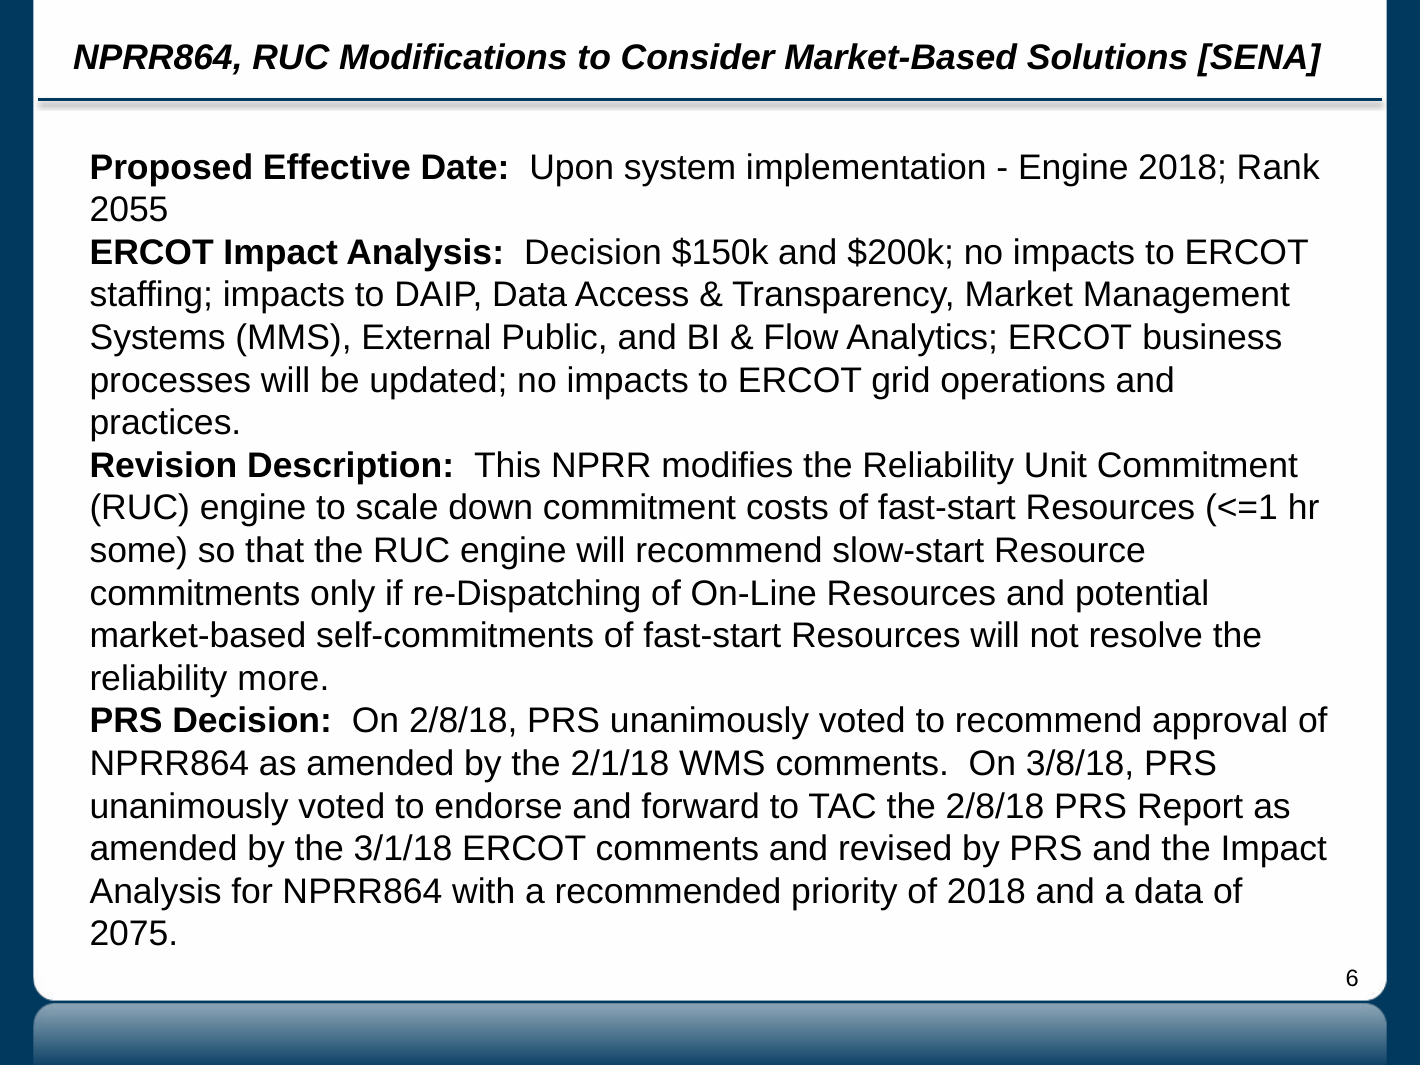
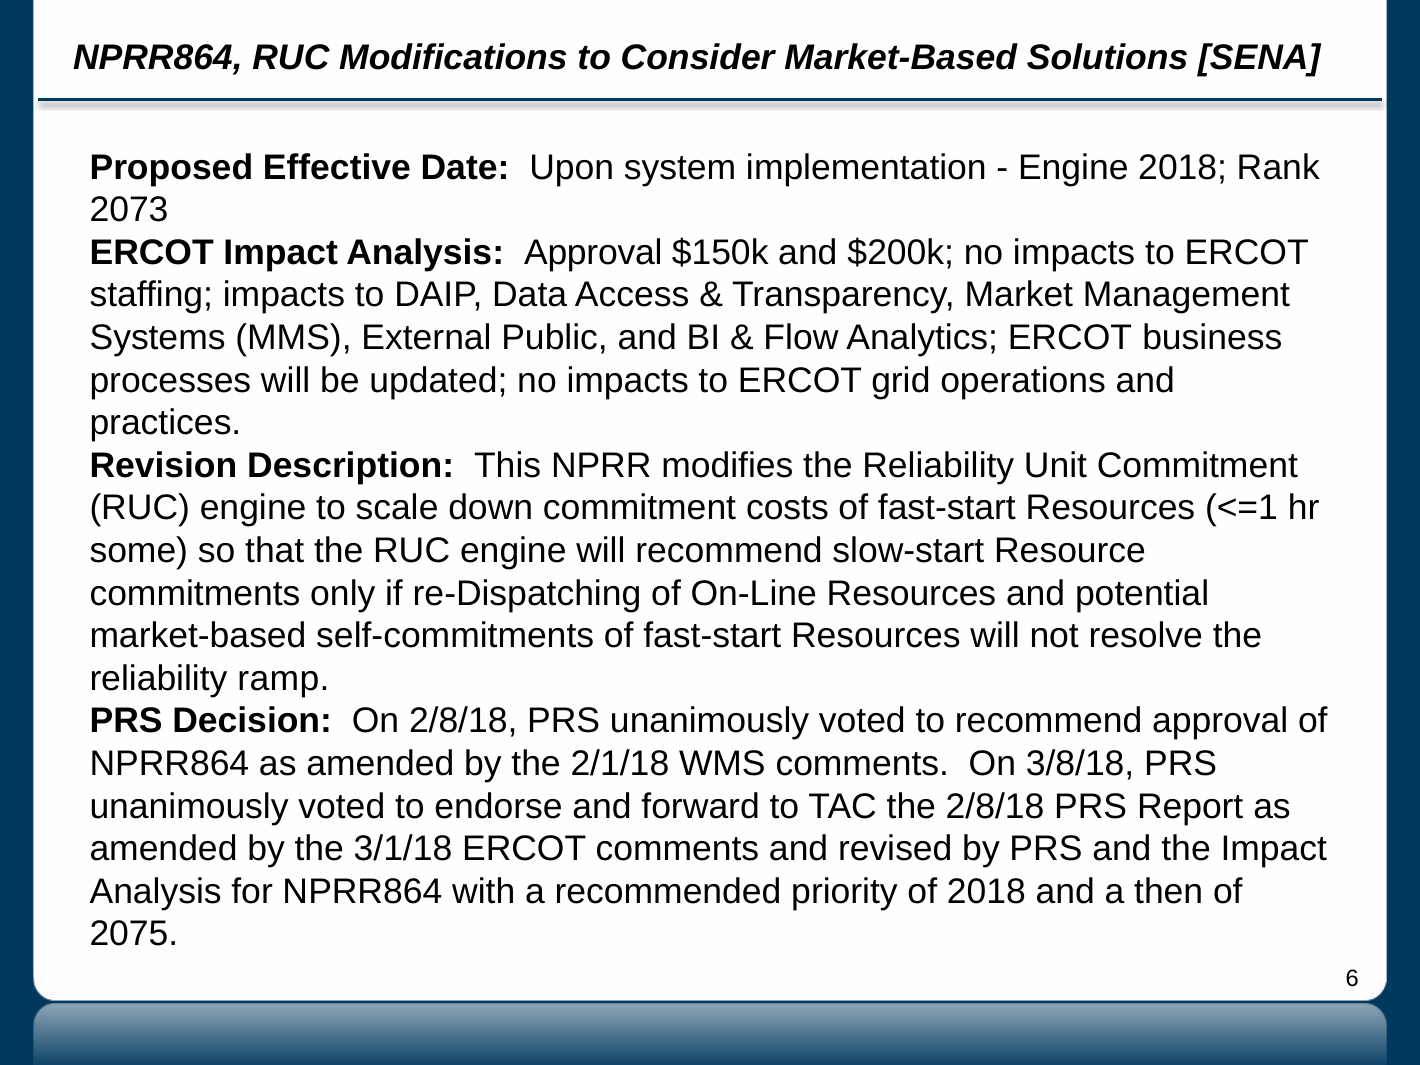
2055: 2055 -> 2073
Analysis Decision: Decision -> Approval
more: more -> ramp
a data: data -> then
